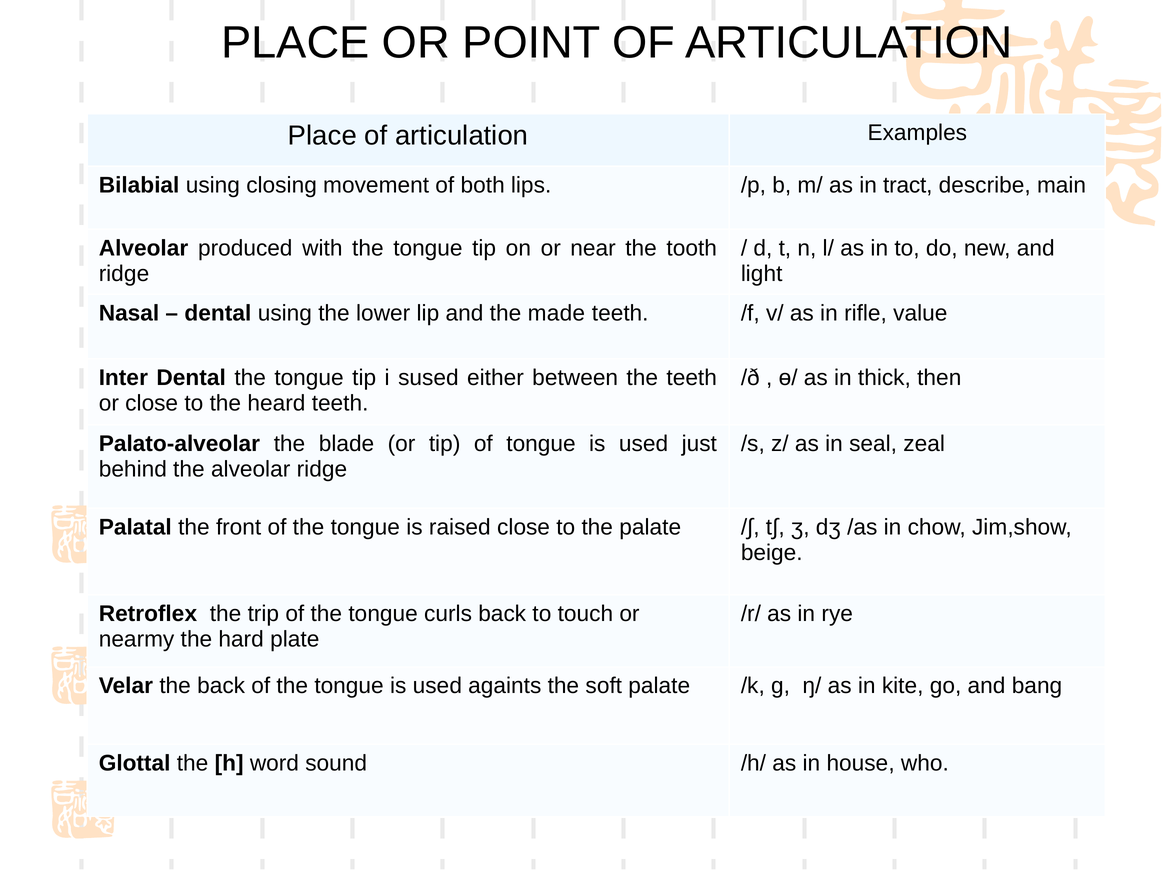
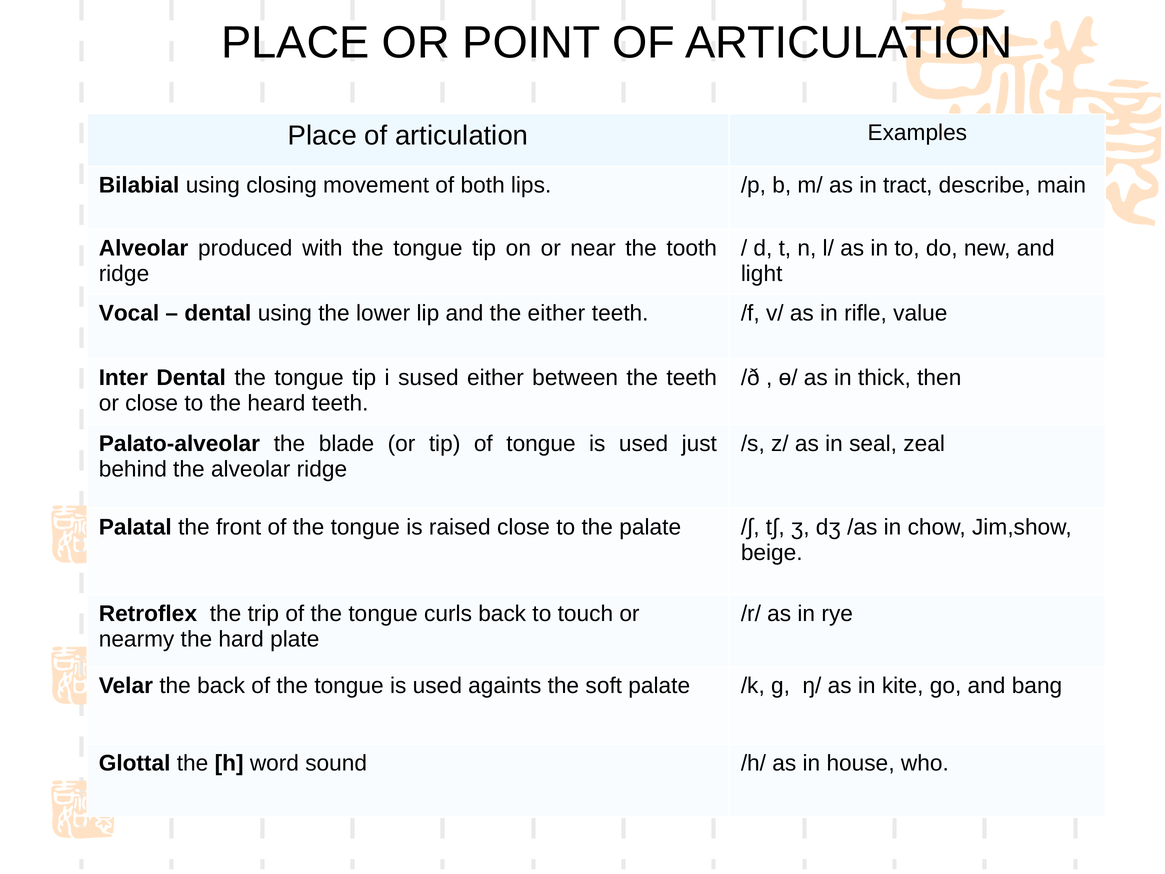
Nasal: Nasal -> Vocal
the made: made -> either
